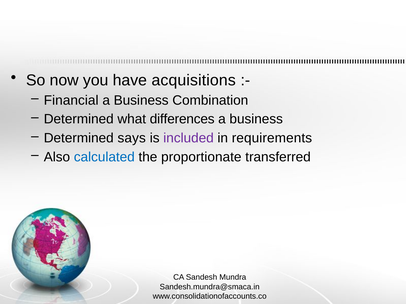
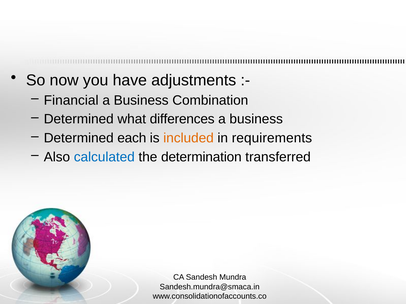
acquisitions: acquisitions -> adjustments
says: says -> each
included colour: purple -> orange
proportionate: proportionate -> determination
